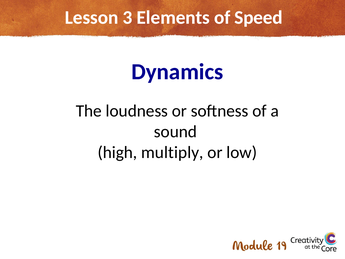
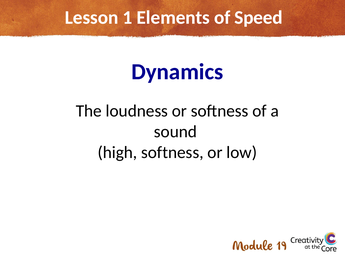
3: 3 -> 1
high multiply: multiply -> softness
